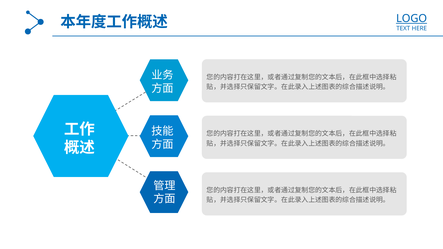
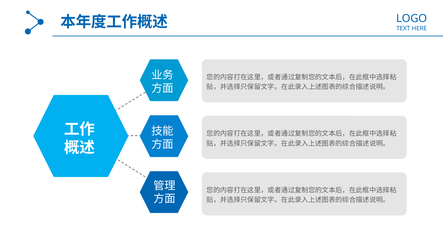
LOGO underline: present -> none
